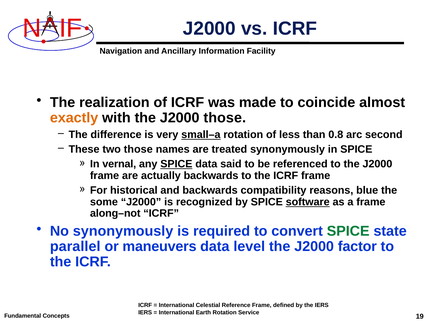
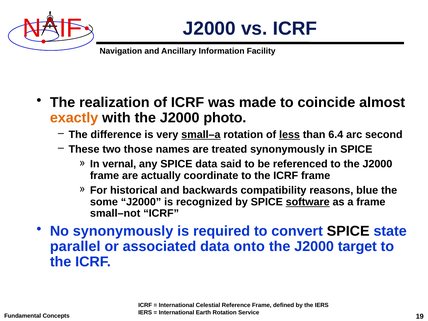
J2000 those: those -> photo
less underline: none -> present
0.8: 0.8 -> 6.4
SPICE at (176, 164) underline: present -> none
actually backwards: backwards -> coordinate
along–not: along–not -> small–not
SPICE at (348, 231) colour: green -> black
maneuvers: maneuvers -> associated
level: level -> onto
factor: factor -> target
